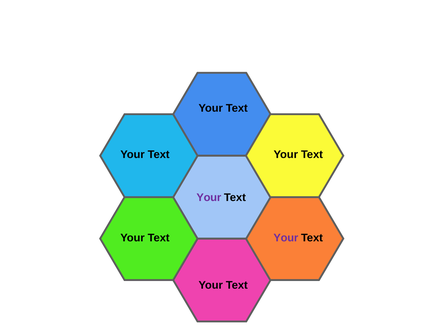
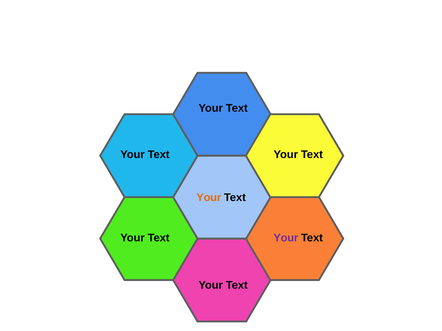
Your at (209, 198) colour: purple -> orange
